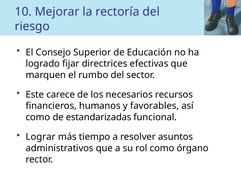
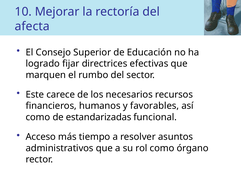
riesgo: riesgo -> afecta
Lograr: Lograr -> Acceso
